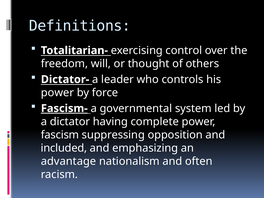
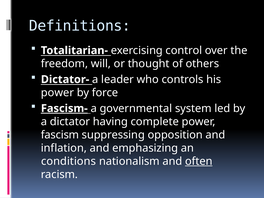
included: included -> inflation
advantage: advantage -> conditions
often underline: none -> present
